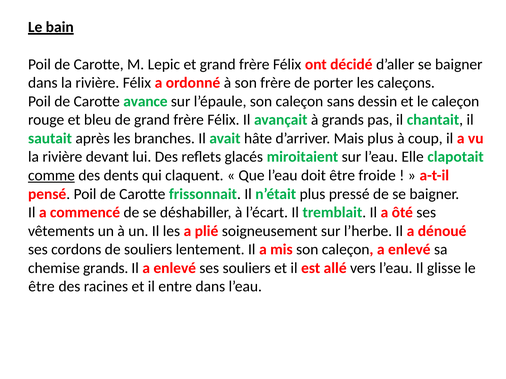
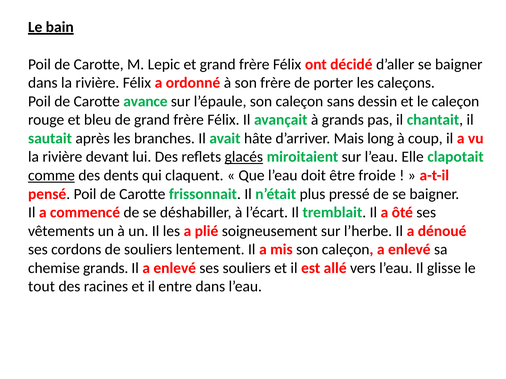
Mais plus: plus -> long
glacés underline: none -> present
être at (41, 287): être -> tout
